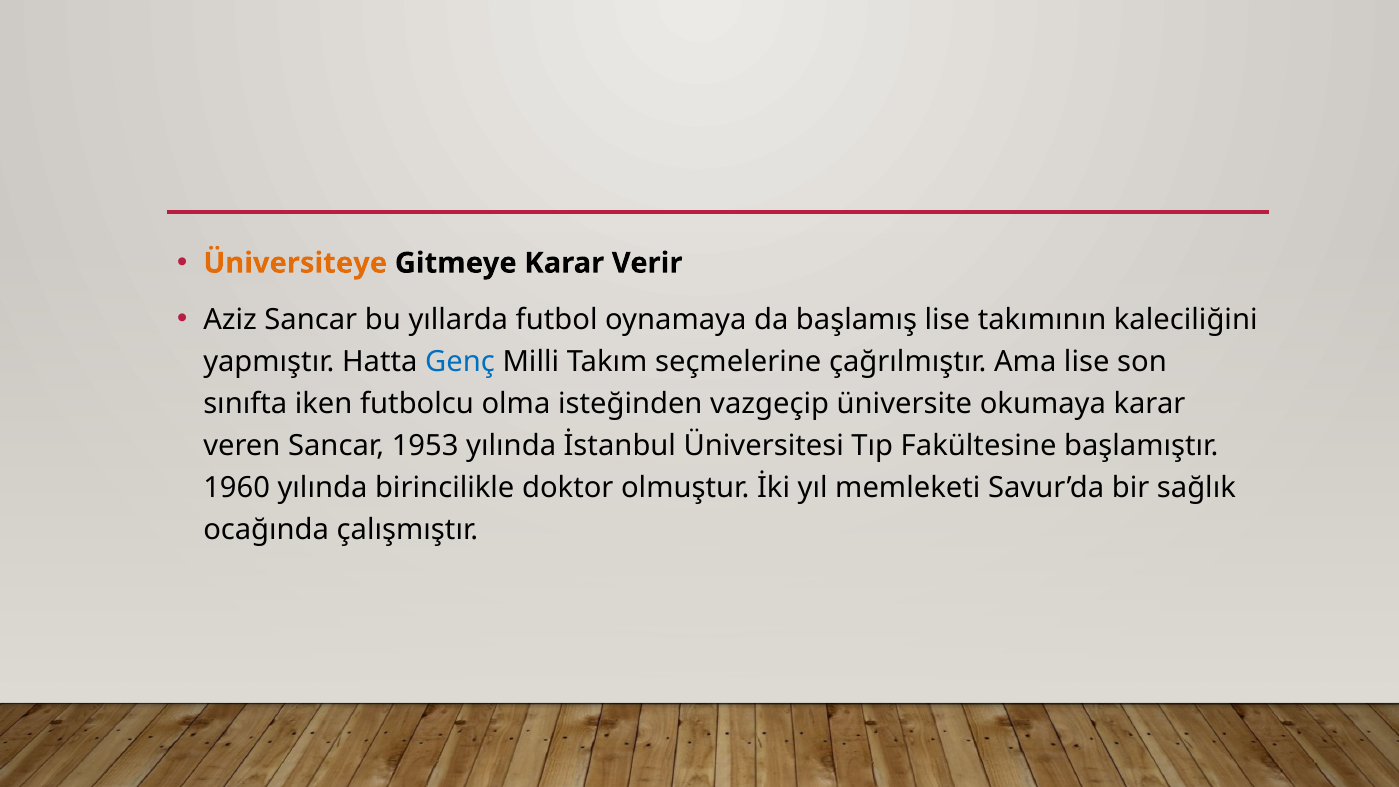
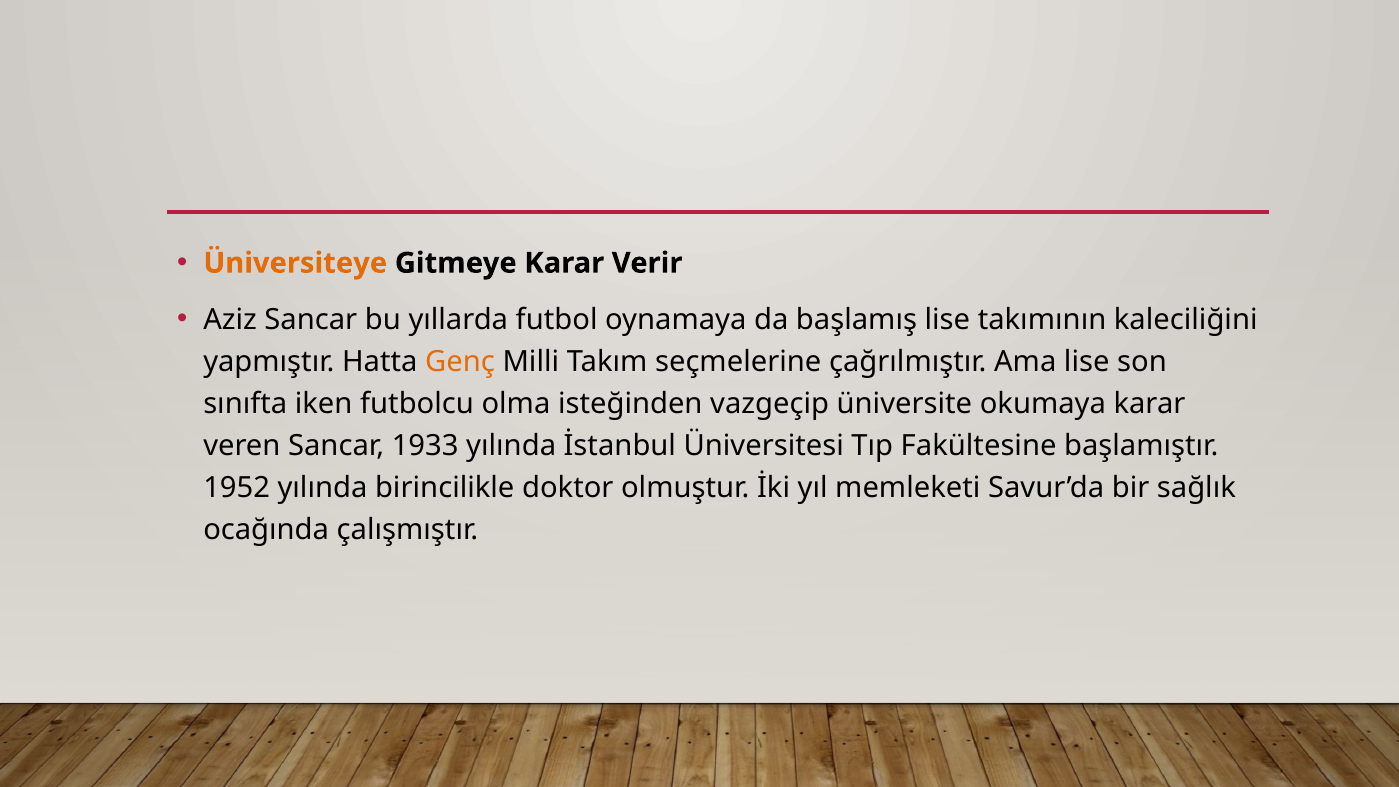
Genç colour: blue -> orange
1953: 1953 -> 1933
1960: 1960 -> 1952
